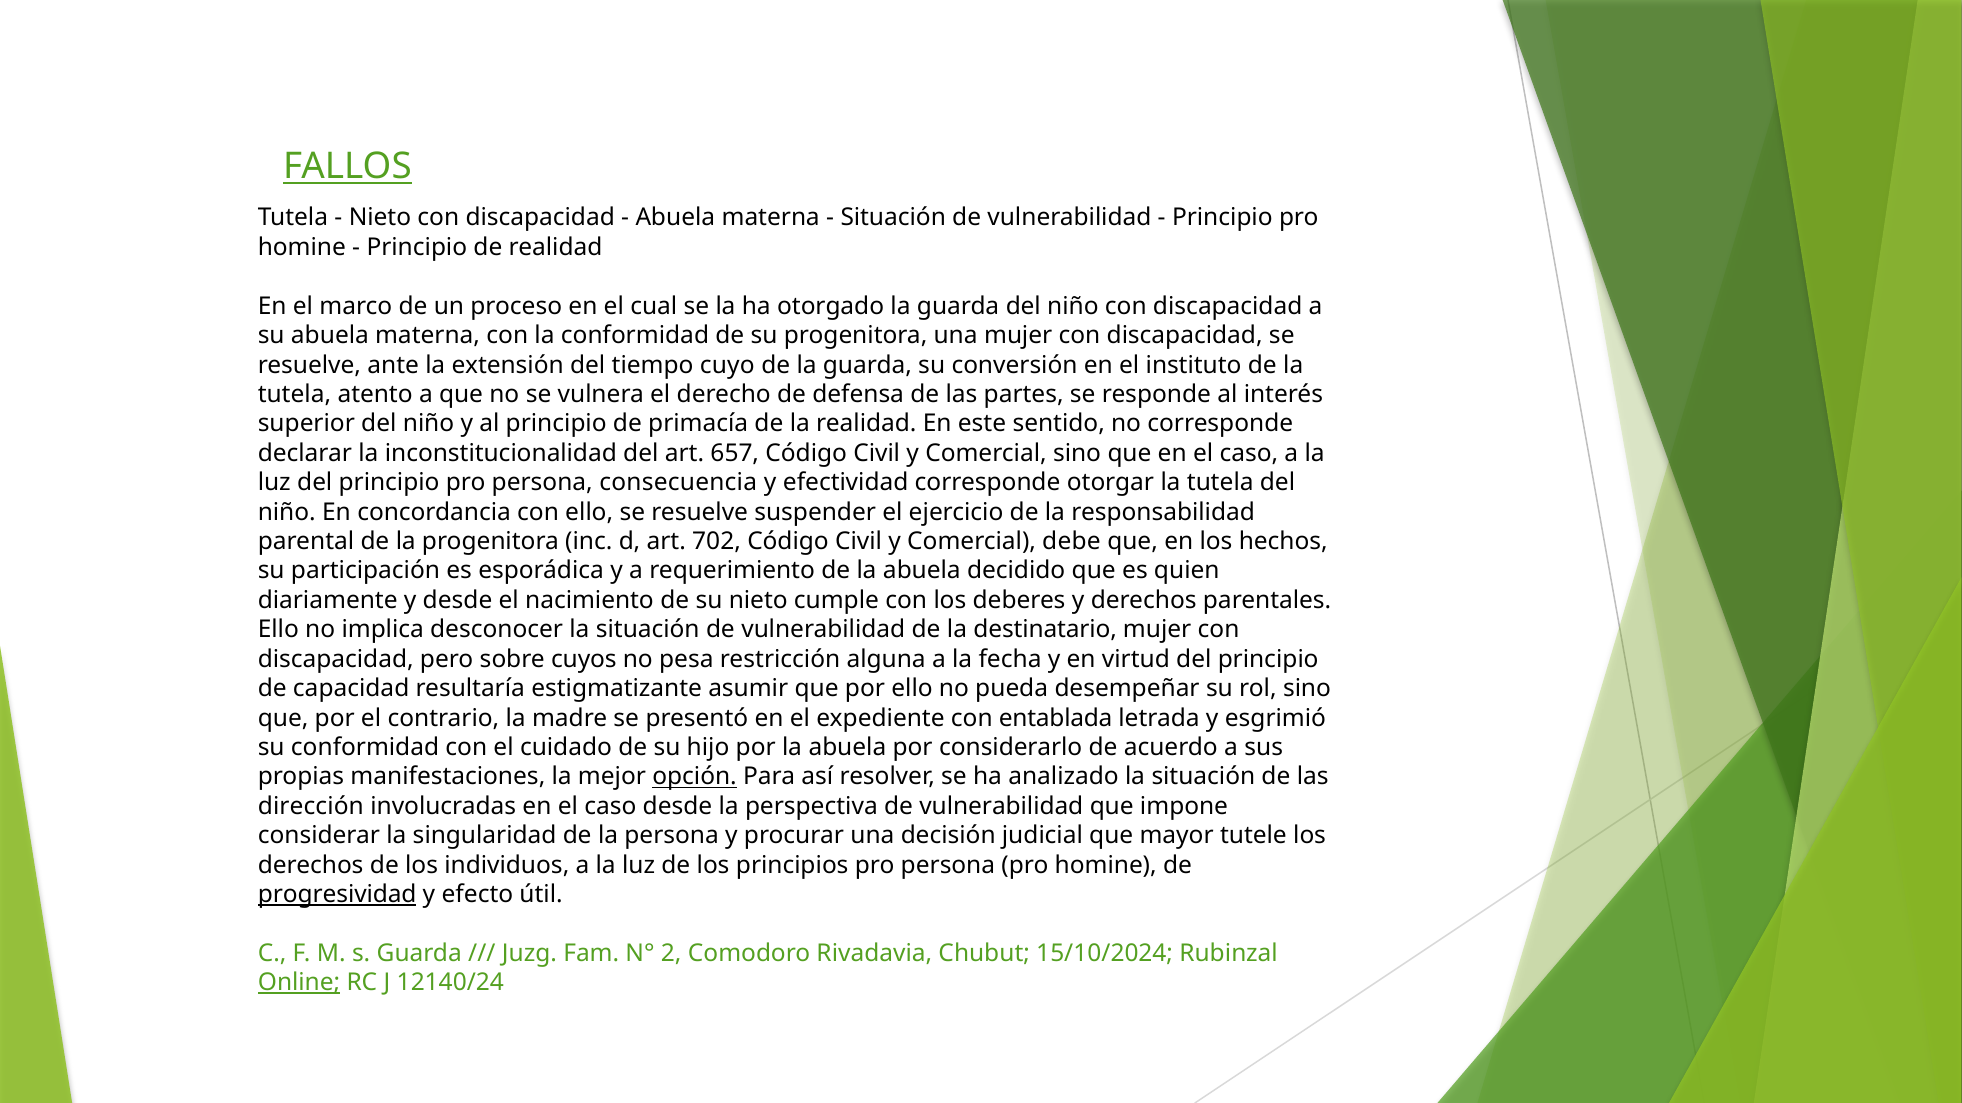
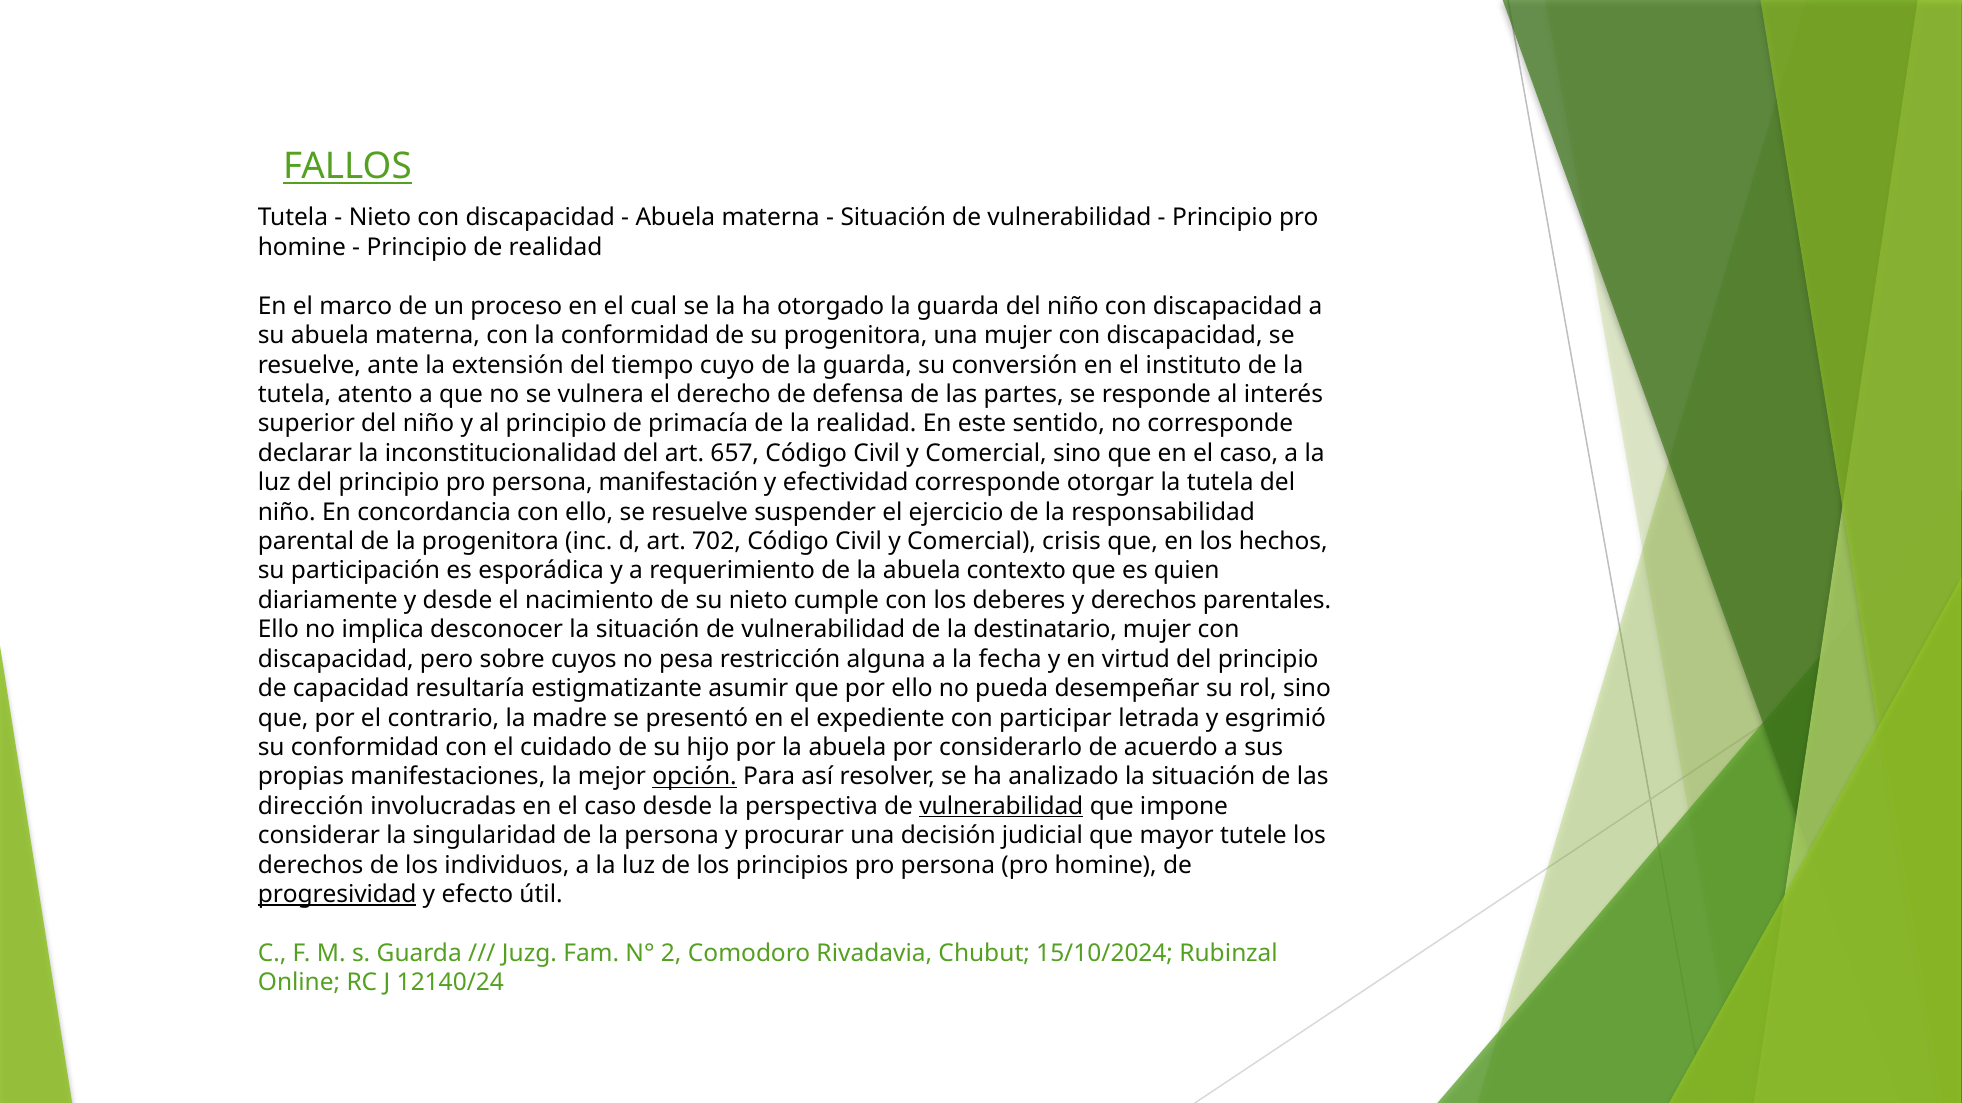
consecuencia: consecuencia -> manifestación
debe: debe -> crisis
decidido: decidido -> contexto
entablada: entablada -> participar
vulnerabilidad at (1001, 807) underline: none -> present
Online underline: present -> none
